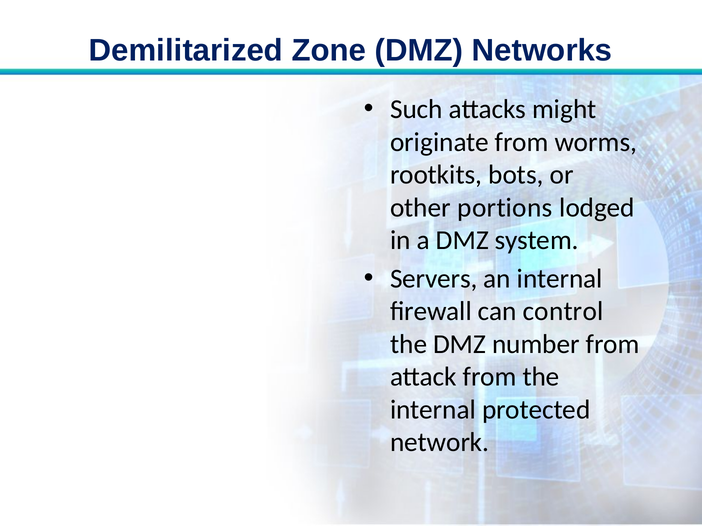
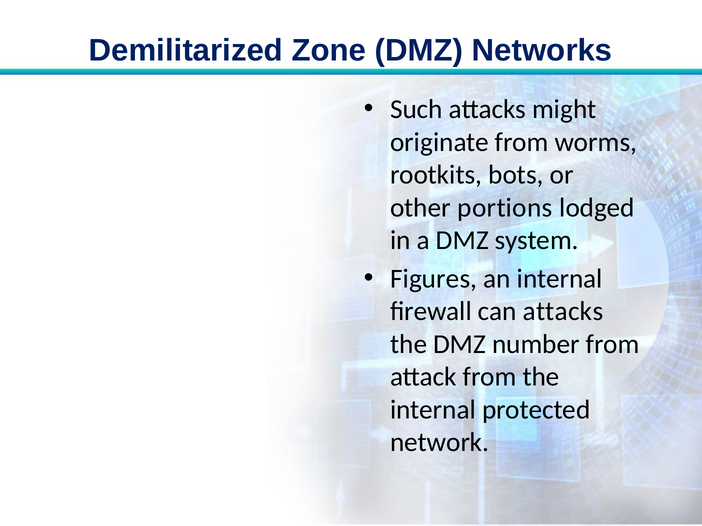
Servers: Servers -> Figures
can control: control -> attacks
